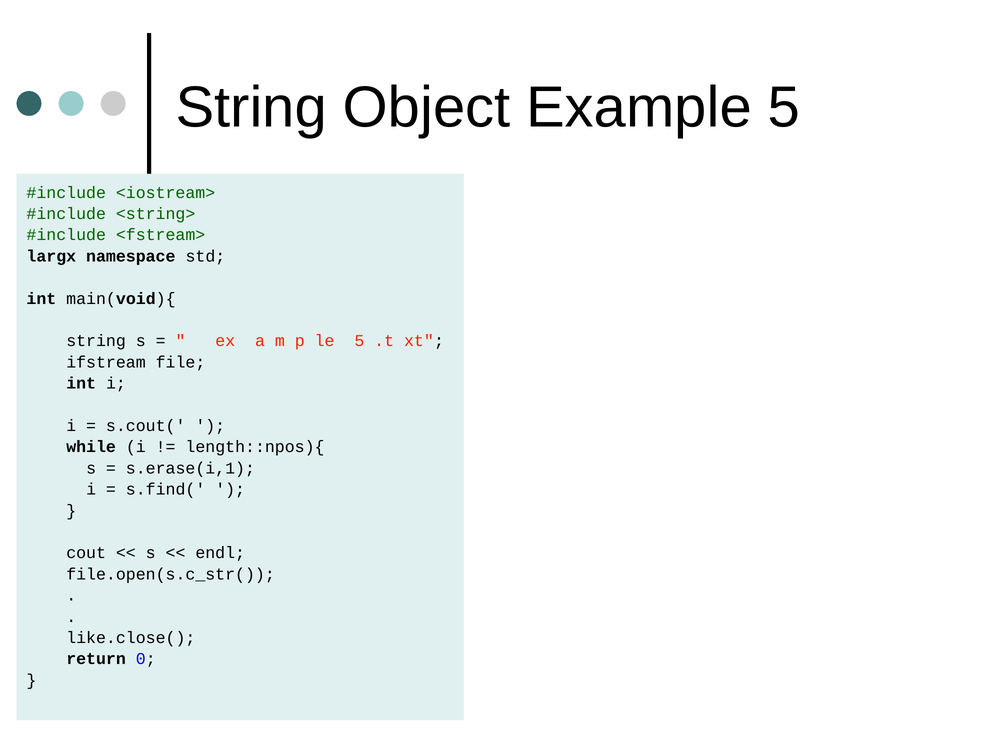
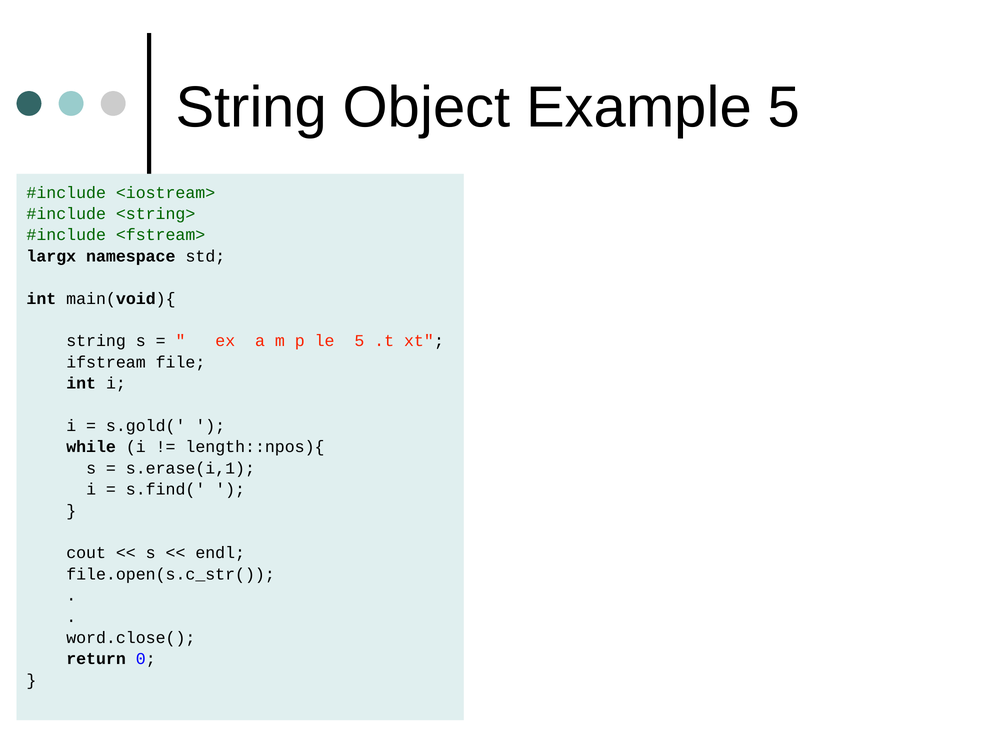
s.cout(: s.cout( -> s.gold(
like.close(: like.close( -> word.close(
